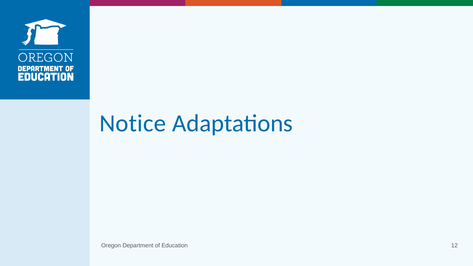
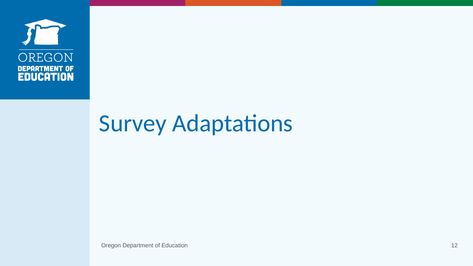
Notice: Notice -> Survey
